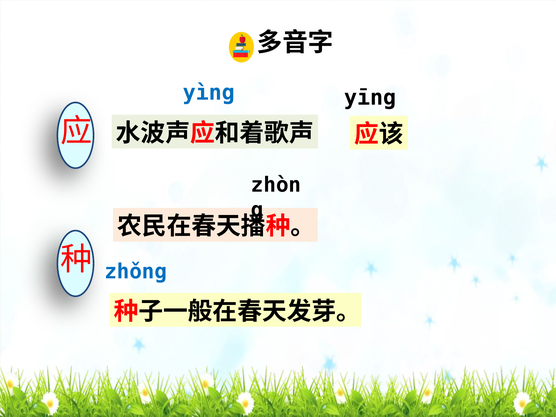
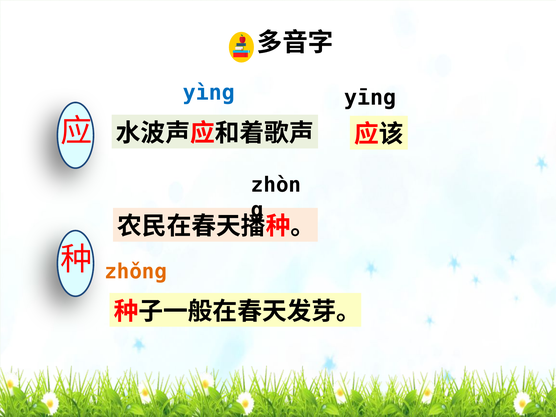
zhǒng colour: blue -> orange
